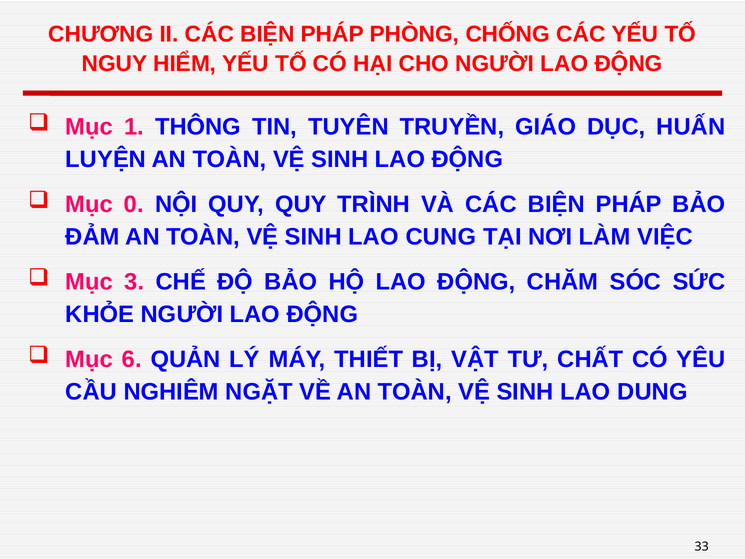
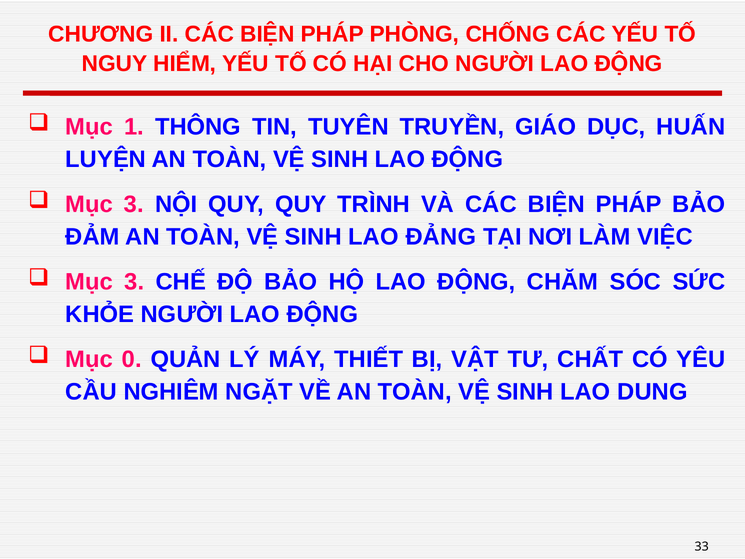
0 at (134, 204): 0 -> 3
CUNG: CUNG -> ĐẢNG
6: 6 -> 0
